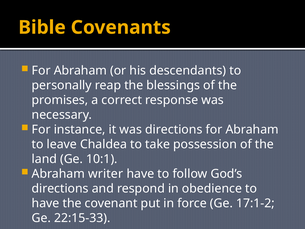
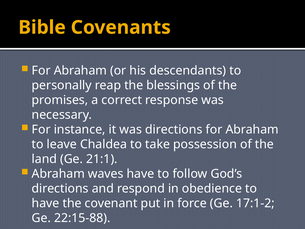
10:1: 10:1 -> 21:1
writer: writer -> waves
22:15-33: 22:15-33 -> 22:15-88
